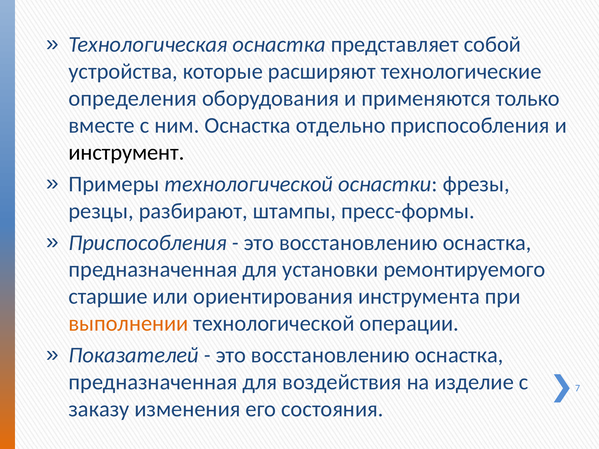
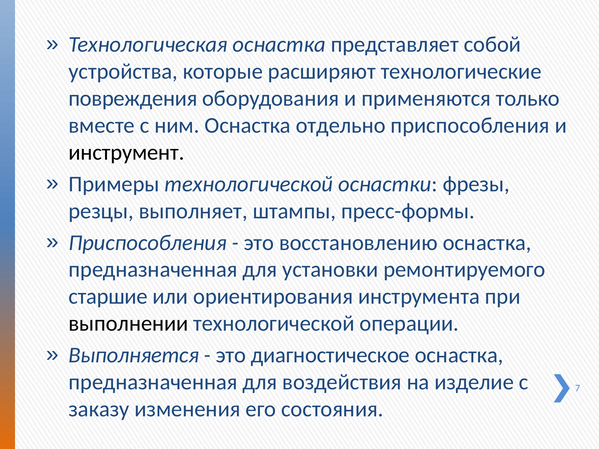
определения: определения -> повреждения
разбирают: разбирают -> выполняет
выполнении colour: orange -> black
Показателей: Показателей -> Выполняется
восстановлению at (330, 355): восстановлению -> диагностическое
